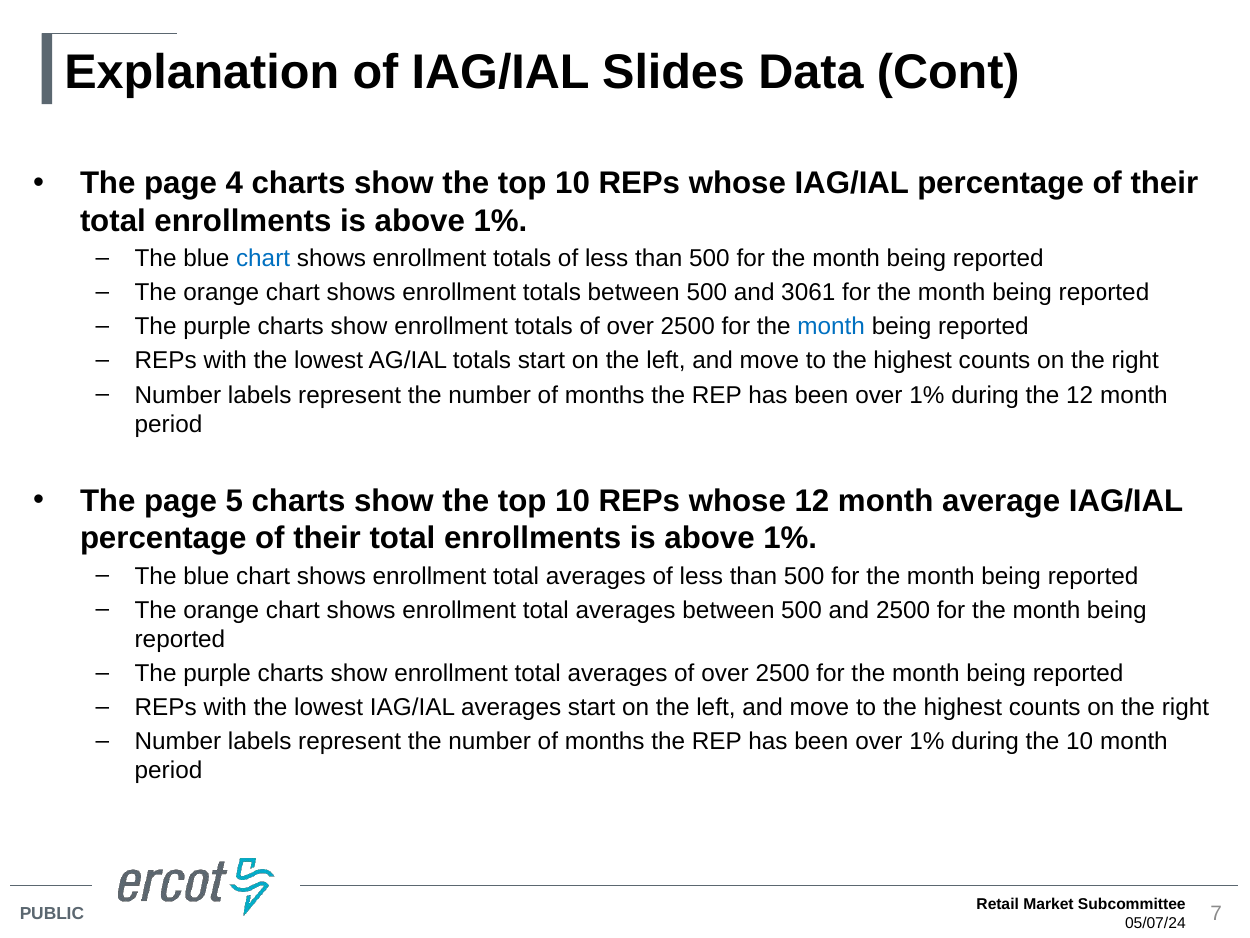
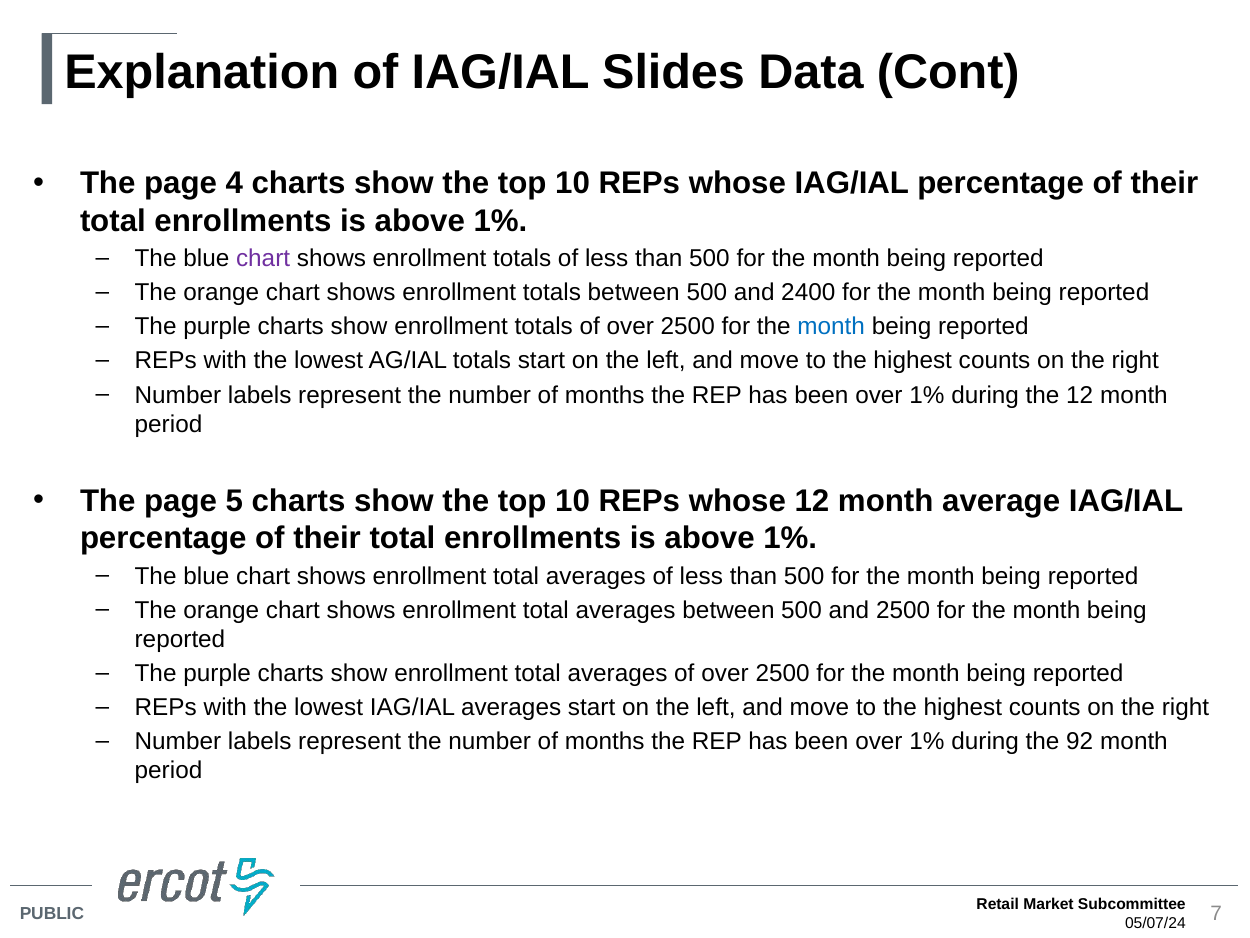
chart at (263, 259) colour: blue -> purple
3061: 3061 -> 2400
the 10: 10 -> 92
